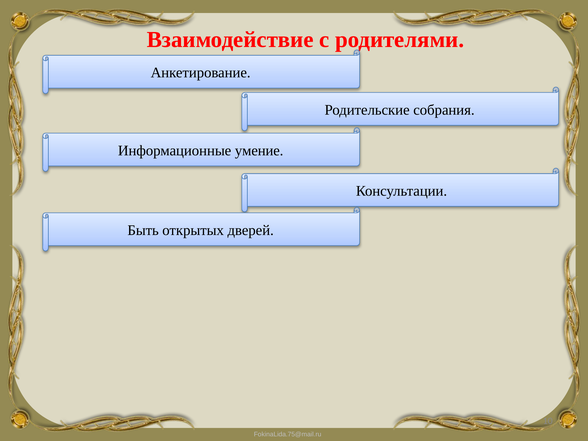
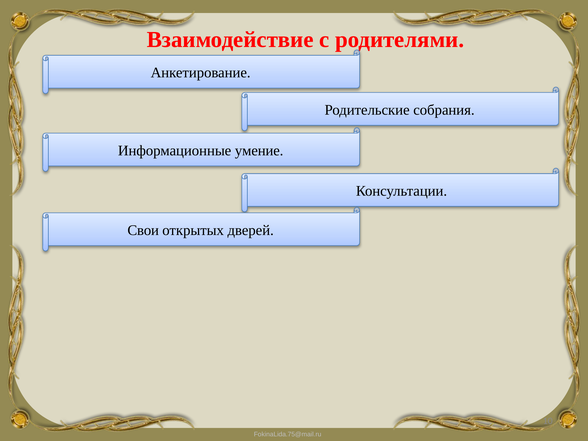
Быть: Быть -> Свои
